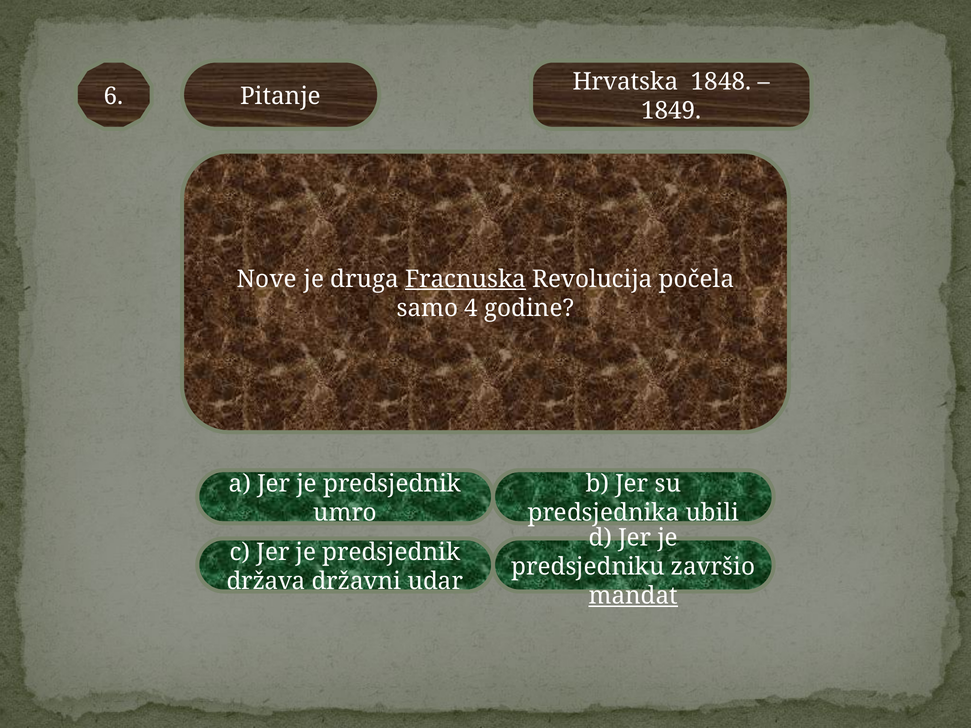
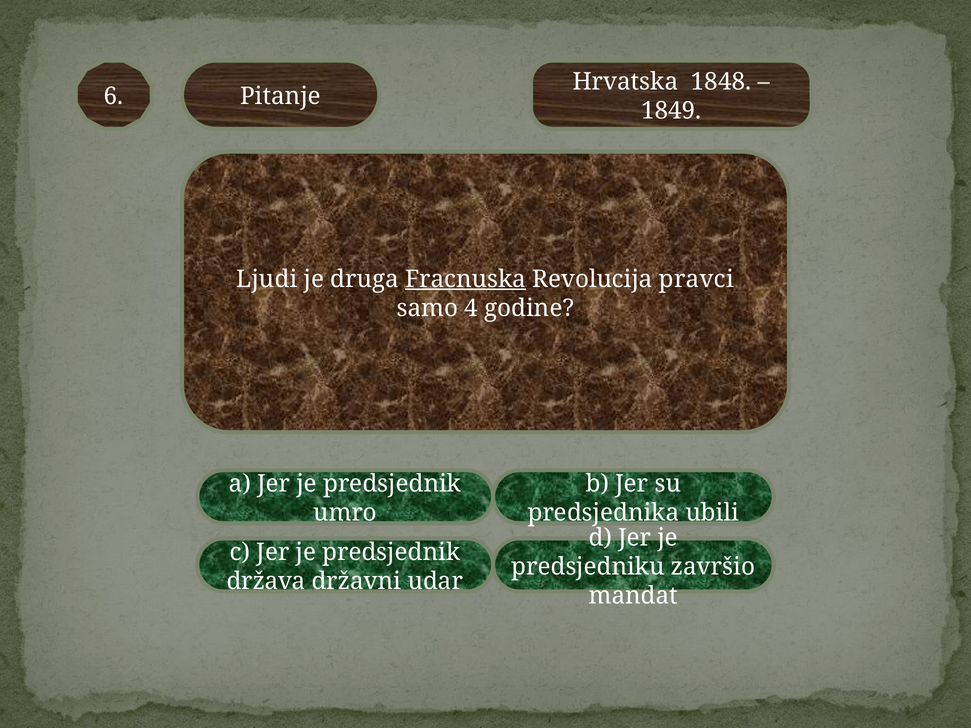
Nove: Nove -> Ljudi
počela: počela -> pravci
mandat underline: present -> none
